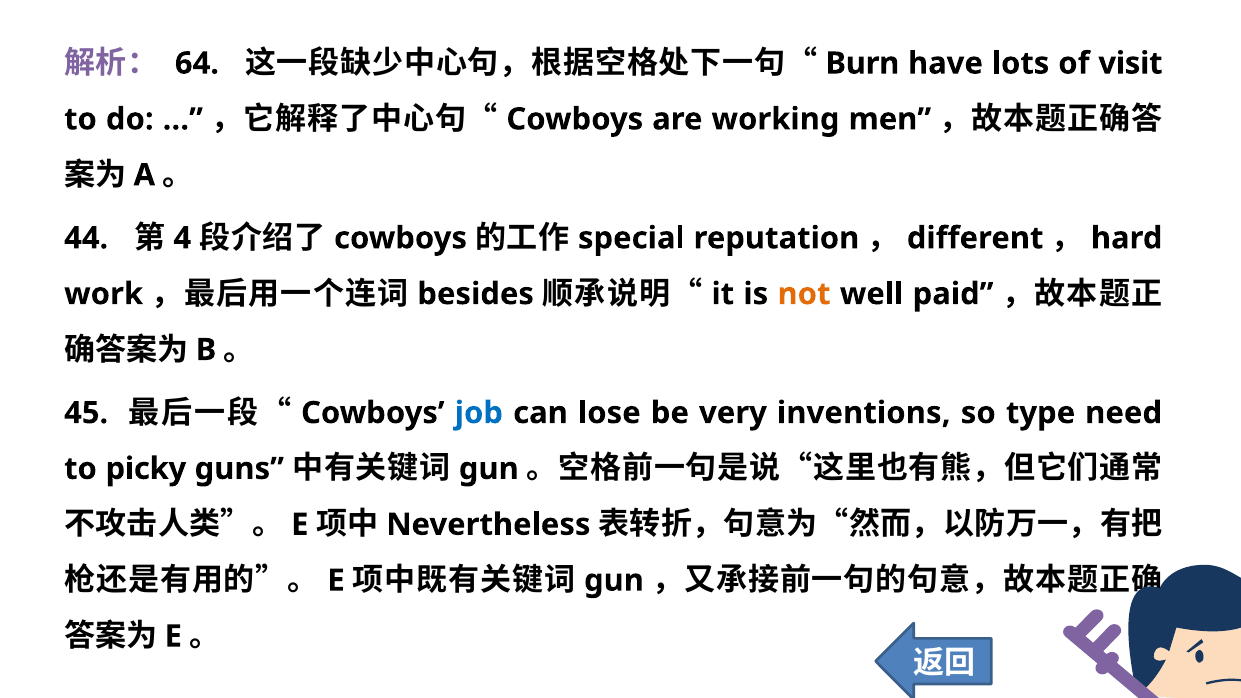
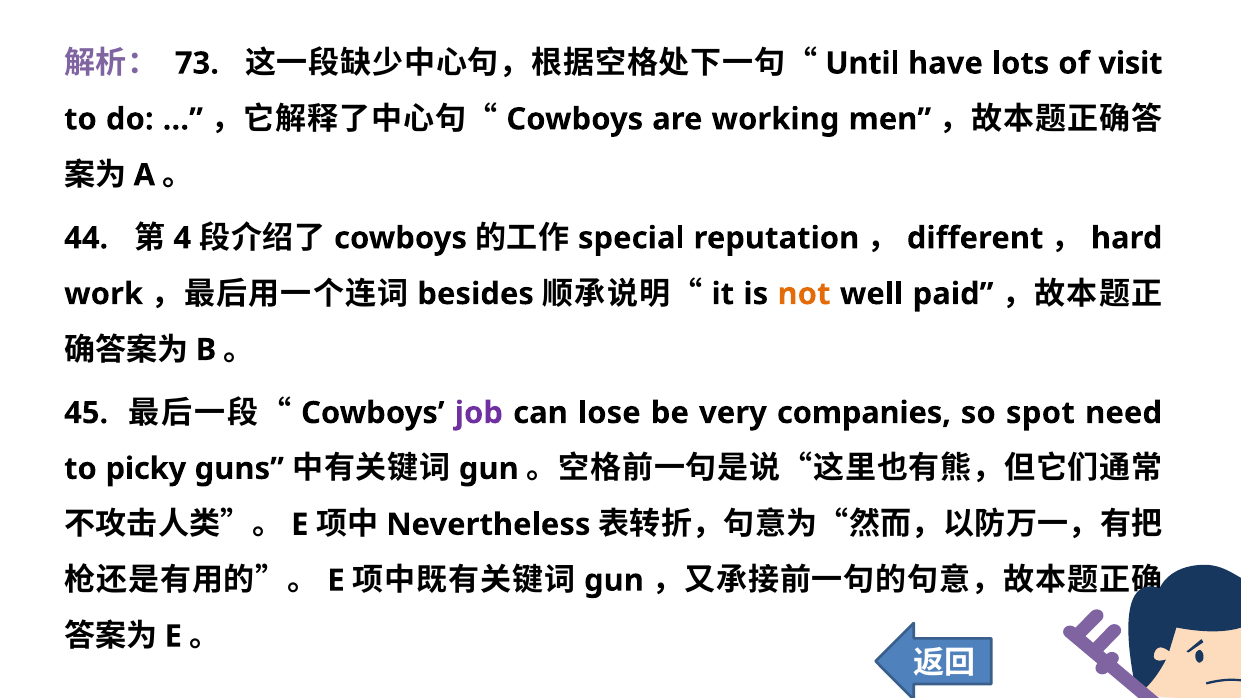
64: 64 -> 73
Burn: Burn -> Until
job colour: blue -> purple
inventions: inventions -> companies
type: type -> spot
